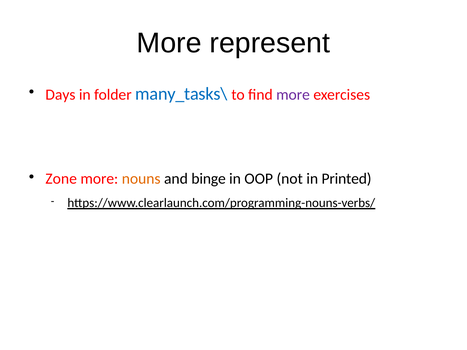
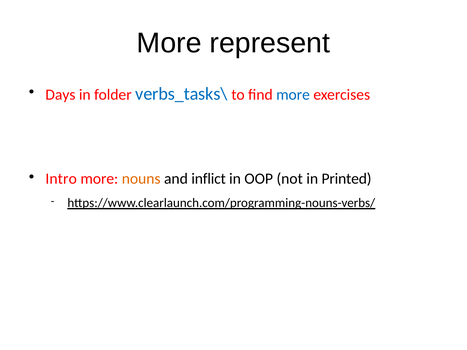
many_tasks\: many_tasks\ -> verbs_tasks\
more at (293, 95) colour: purple -> blue
Zone: Zone -> Intro
binge: binge -> inflict
